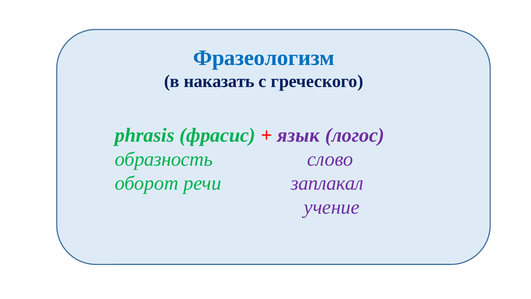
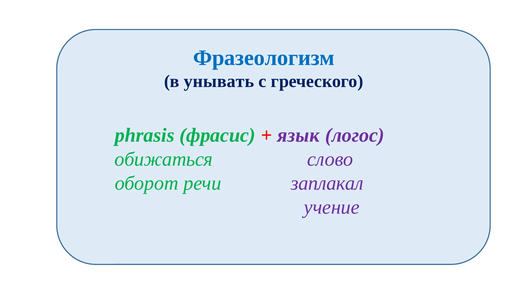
наказать: наказать -> унывать
образность: образность -> обижаться
